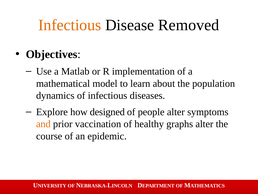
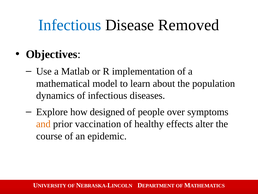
Infectious at (70, 25) colour: orange -> blue
people alter: alter -> over
graphs: graphs -> effects
